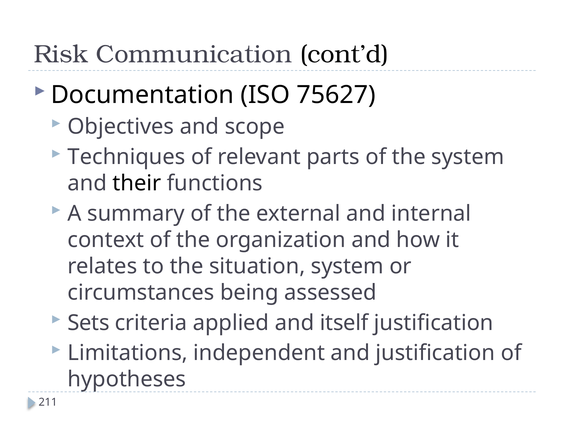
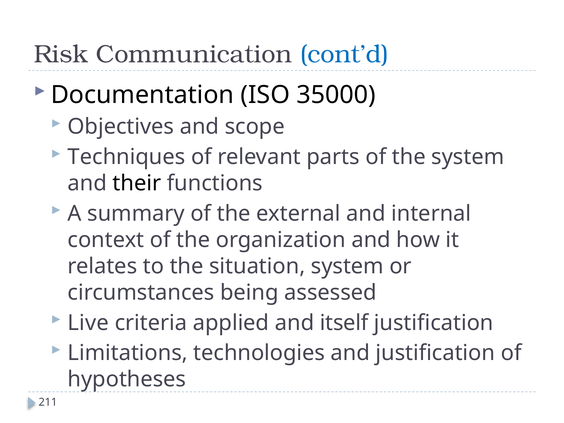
cont’d colour: black -> blue
75627: 75627 -> 35000
Sets: Sets -> Live
independent: independent -> technologies
